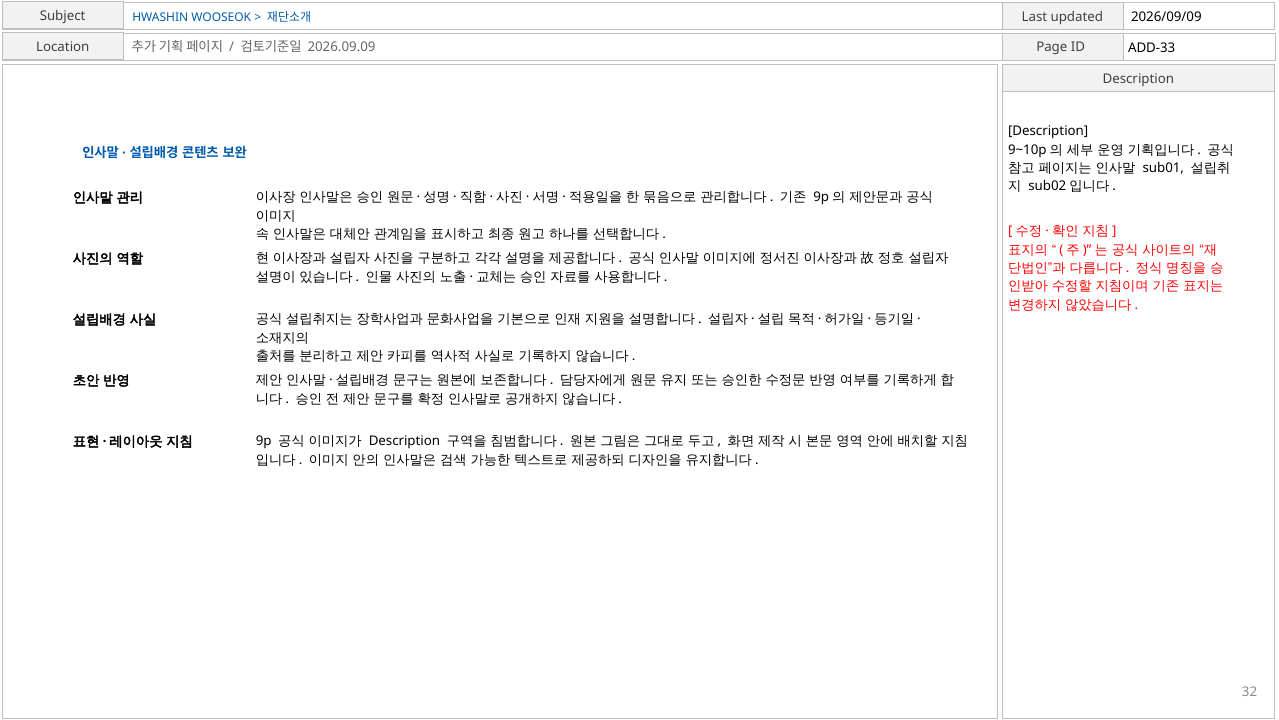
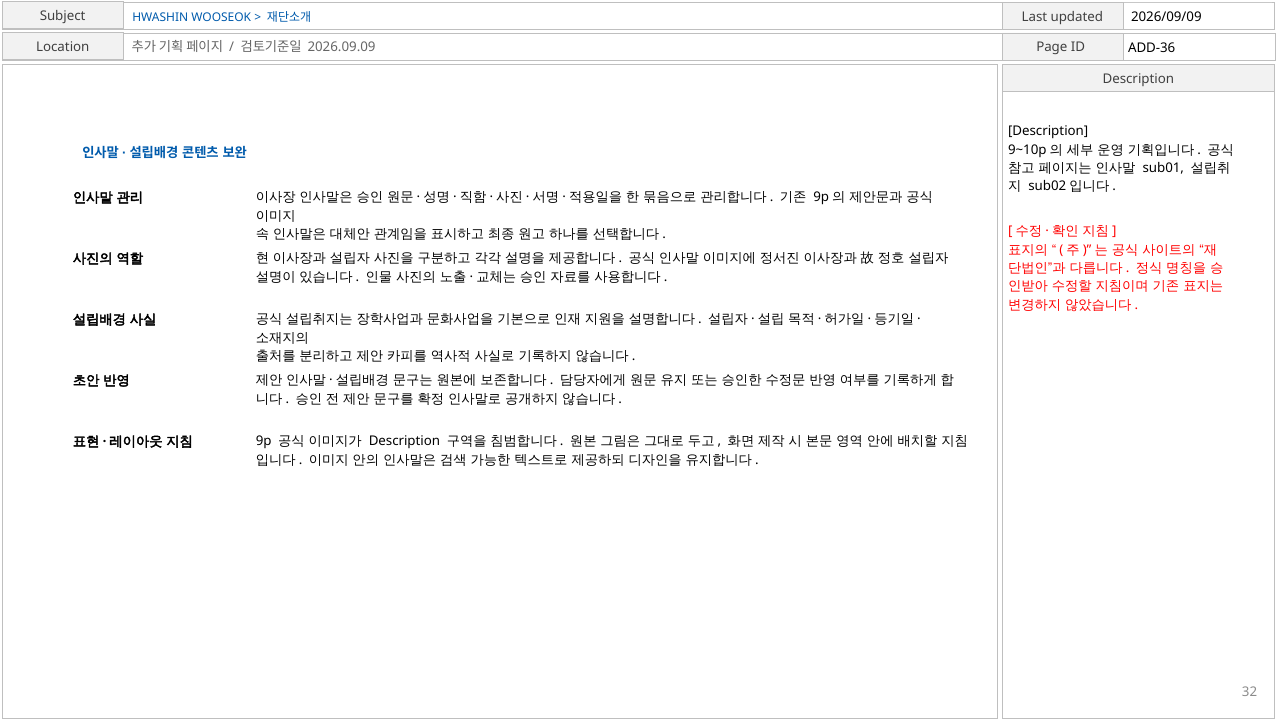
ADD-33: ADD-33 -> ADD-36
